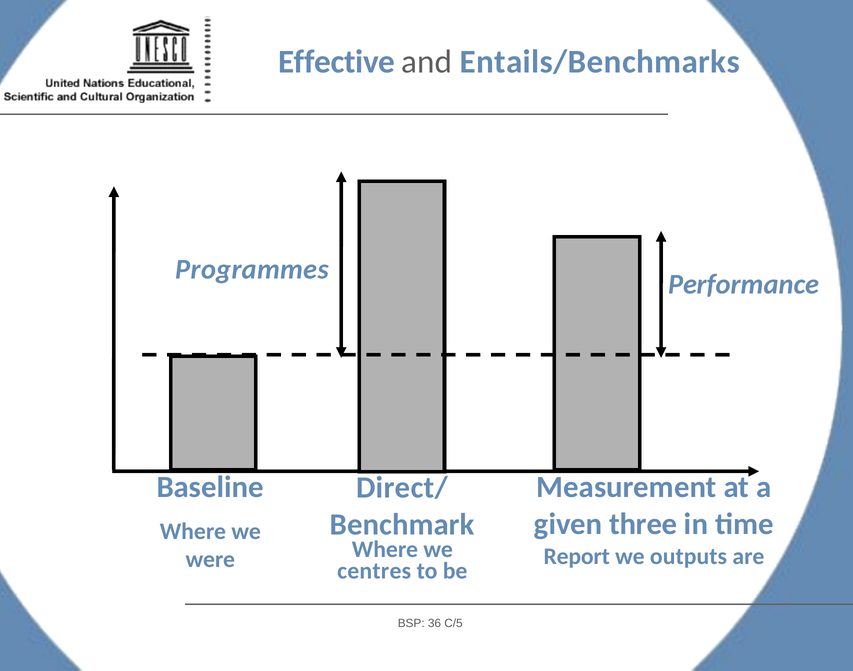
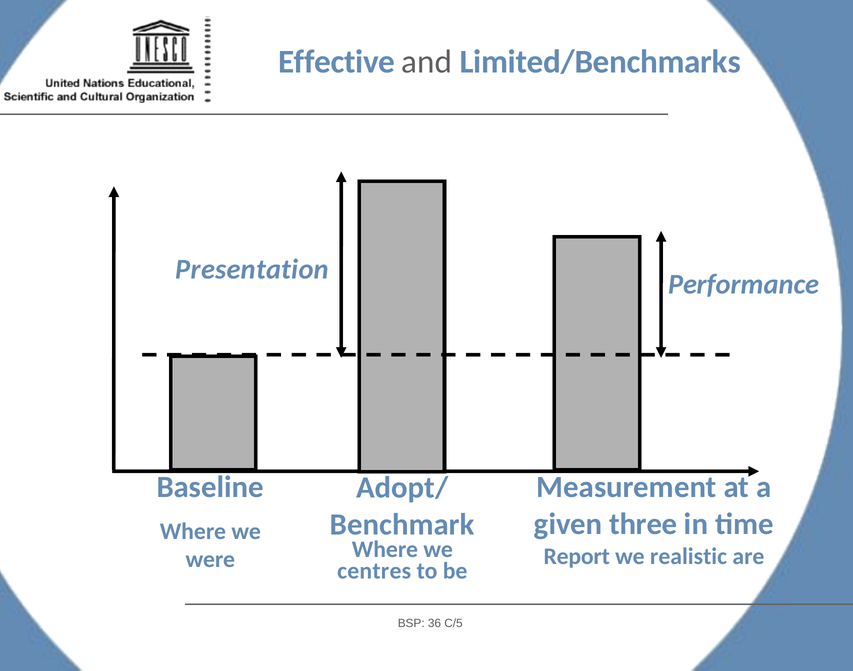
Entails/Benchmarks: Entails/Benchmarks -> Limited/Benchmarks
Programmes: Programmes -> Presentation
Direct/: Direct/ -> Adopt/
outputs: outputs -> realistic
